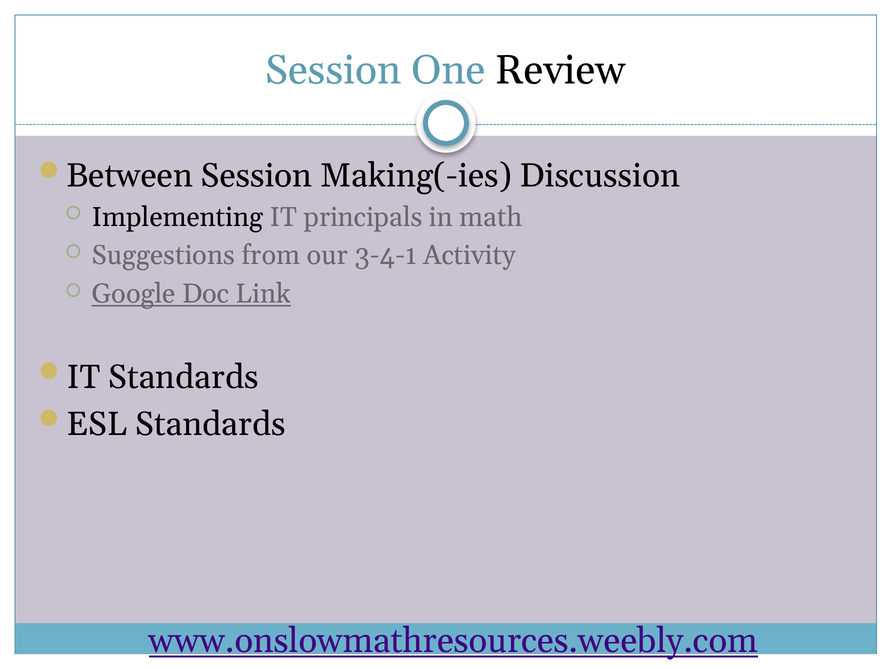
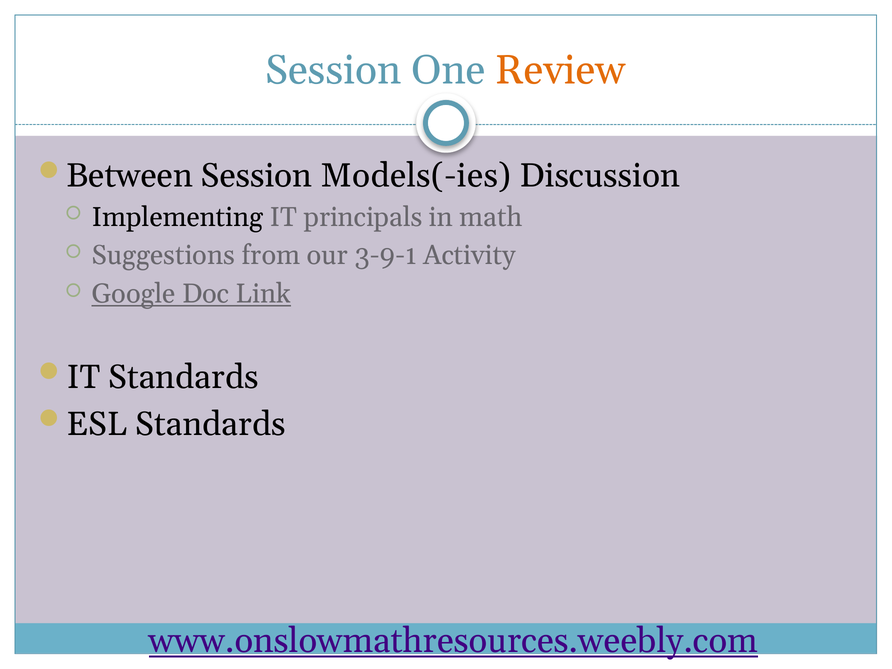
Review colour: black -> orange
Making(-ies: Making(-ies -> Models(-ies
3-4-1: 3-4-1 -> 3-9-1
